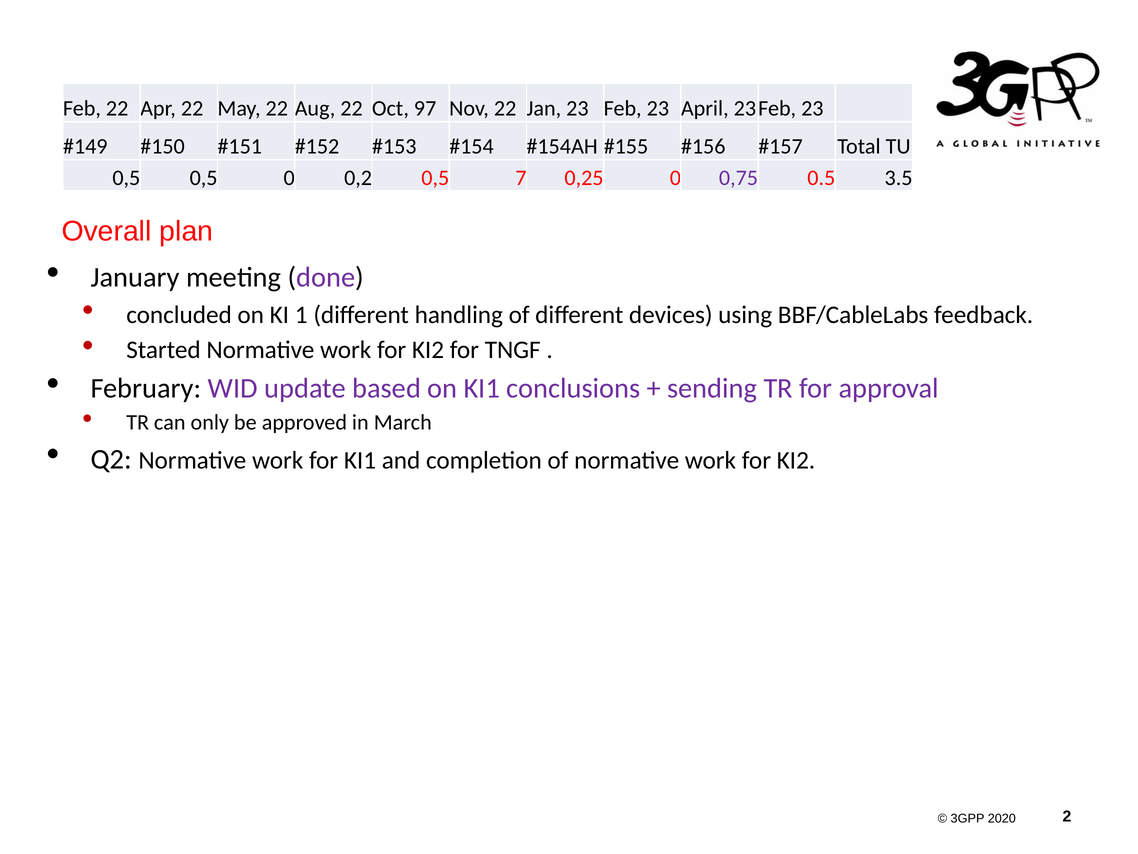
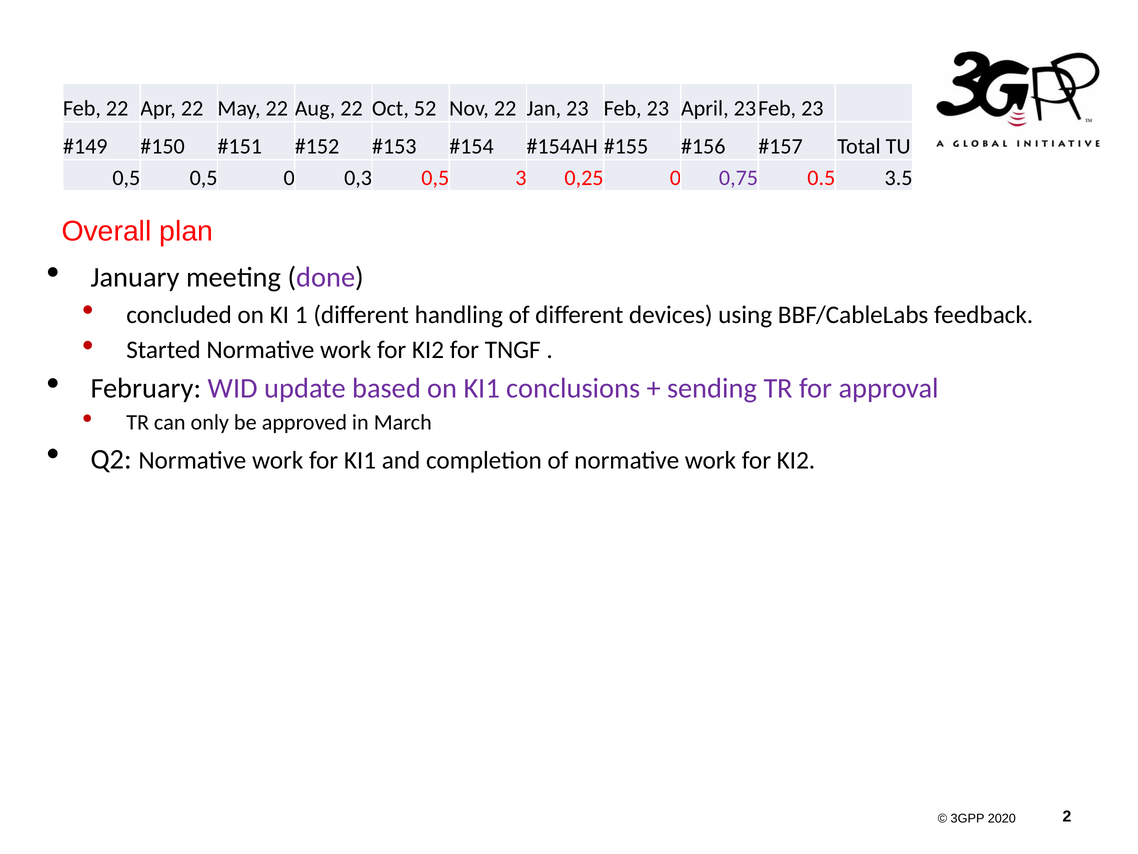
97: 97 -> 52
0,2: 0,2 -> 0,3
7: 7 -> 3
